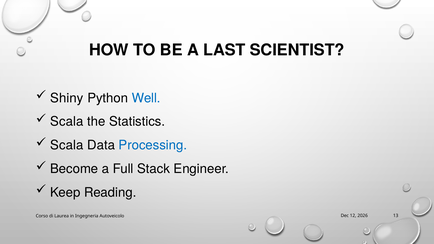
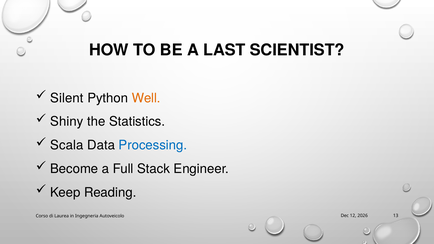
Shiny: Shiny -> Silent
Well colour: blue -> orange
Scala at (67, 122): Scala -> Shiny
